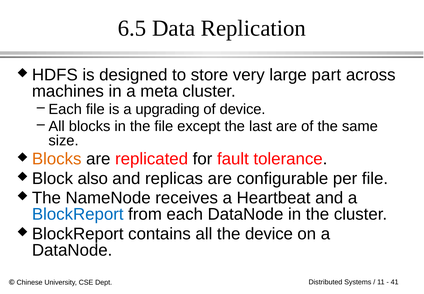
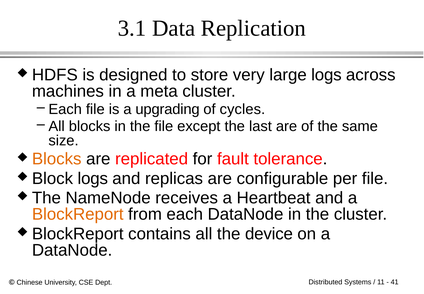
6.5: 6.5 -> 3.1
large part: part -> logs
of device: device -> cycles
Block also: also -> logs
BlockReport at (78, 214) colour: blue -> orange
